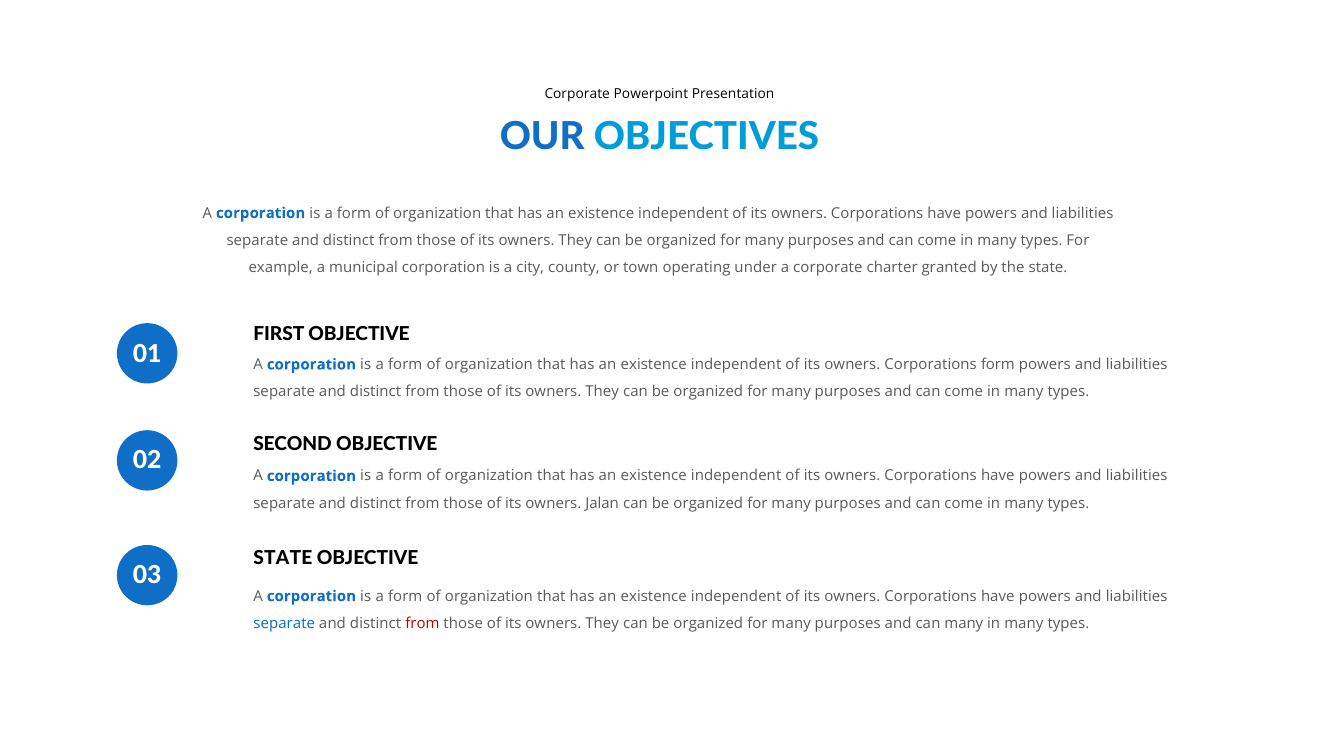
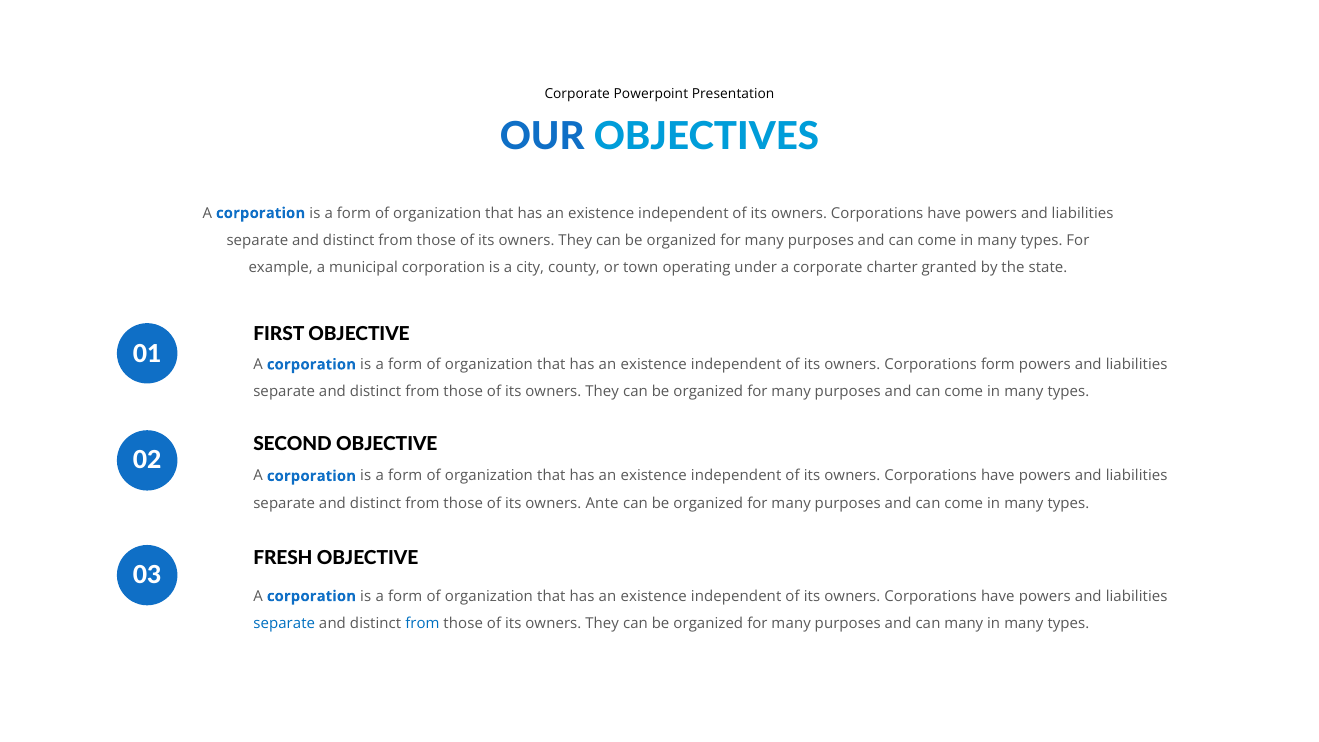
Jalan: Jalan -> Ante
STATE at (283, 558): STATE -> FRESH
from at (422, 623) colour: red -> blue
